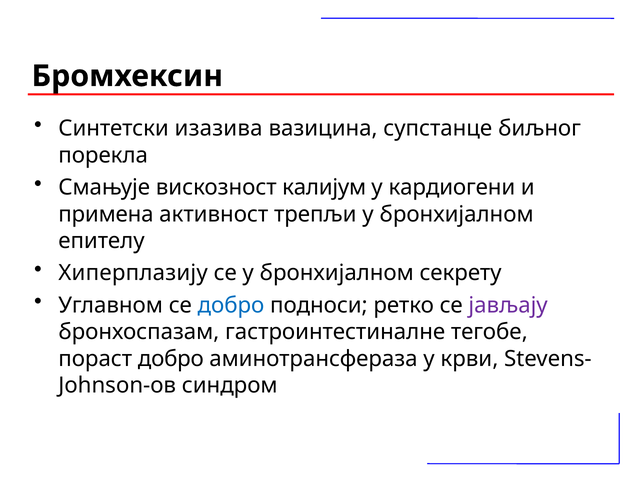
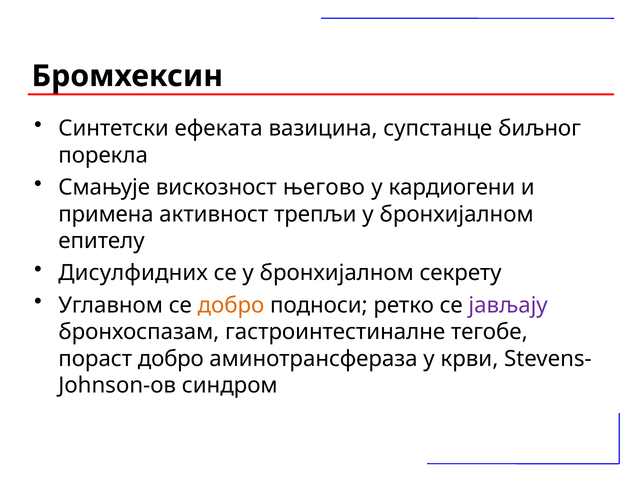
изазива: изазива -> ефеката
калијум: калијум -> његово
Хиперплазију: Хиперплазију -> Дисулфидних
добро at (231, 305) colour: blue -> orange
